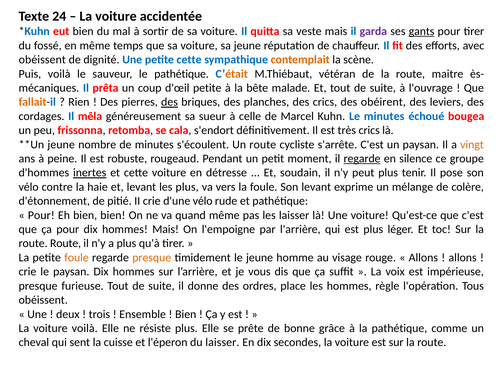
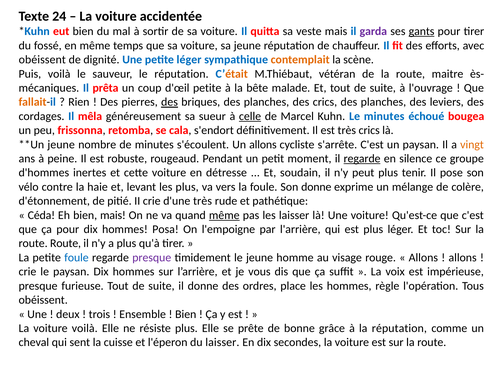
petite cette: cette -> léger
le pathétique: pathétique -> réputation
crics des obéirent: obéirent -> planches
celle underline: none -> present
Un route: route -> allons
inertes underline: present -> none
Son levant: levant -> donne
d'une vélo: vélo -> très
Pour at (41, 215): Pour -> Céda
bien bien: bien -> mais
même at (224, 215) underline: none -> present
hommes Mais: Mais -> Posa
foule at (76, 258) colour: orange -> blue
presque at (152, 258) colour: orange -> purple
la pathétique: pathétique -> réputation
